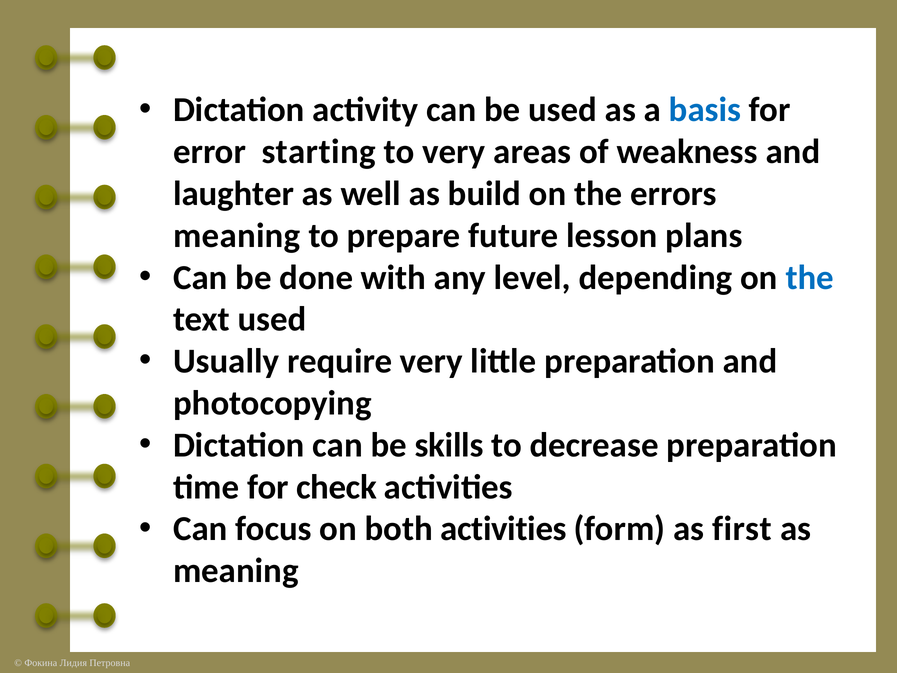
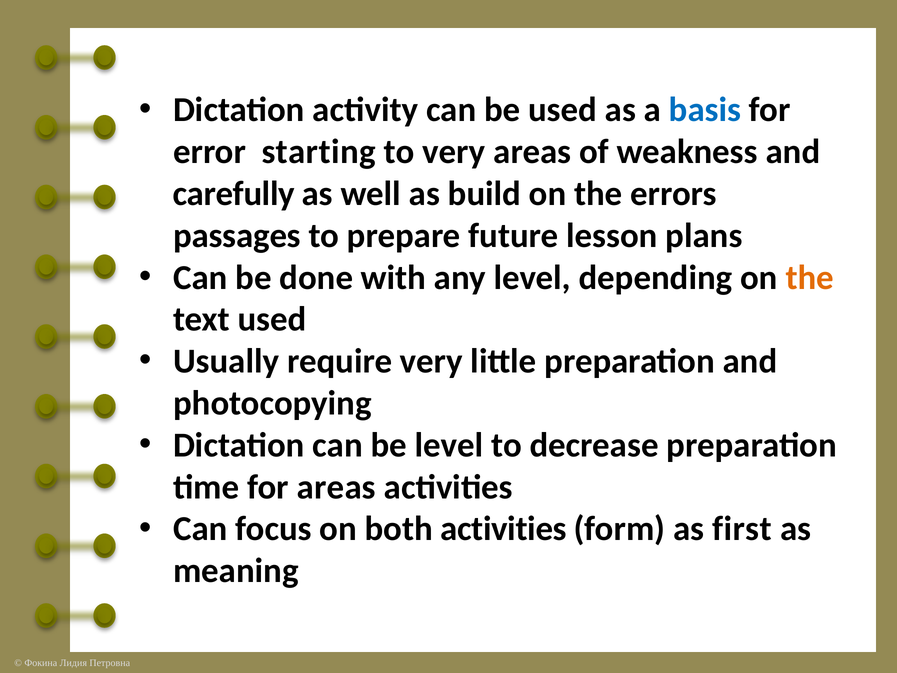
laughter: laughter -> carefully
meaning at (237, 236): meaning -> passages
the at (810, 277) colour: blue -> orange
be skills: skills -> level
for check: check -> areas
